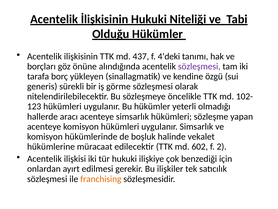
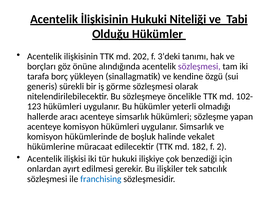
437: 437 -> 202
4’deki: 4’deki -> 3’deki
602: 602 -> 182
franchising colour: orange -> blue
